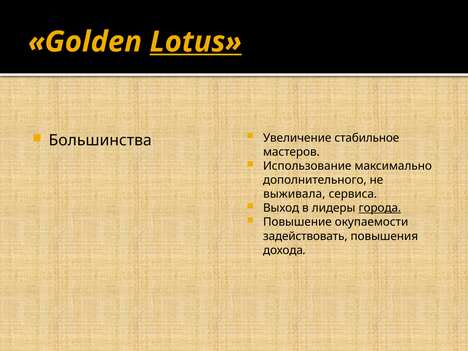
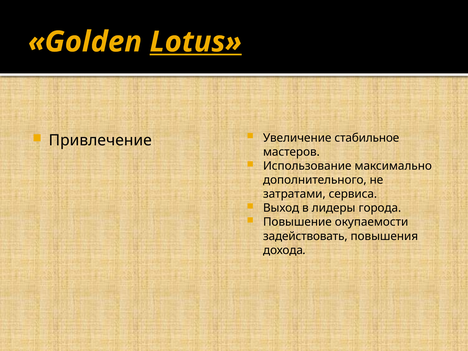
Большинства: Большинства -> Привлечение
выживала: выживала -> затратами
города underline: present -> none
